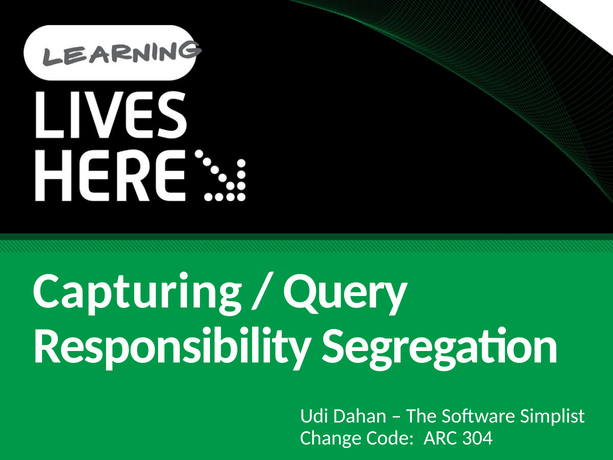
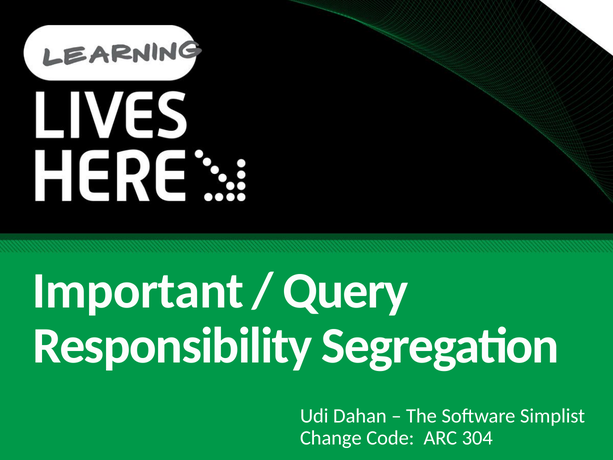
Capturing: Capturing -> Important
